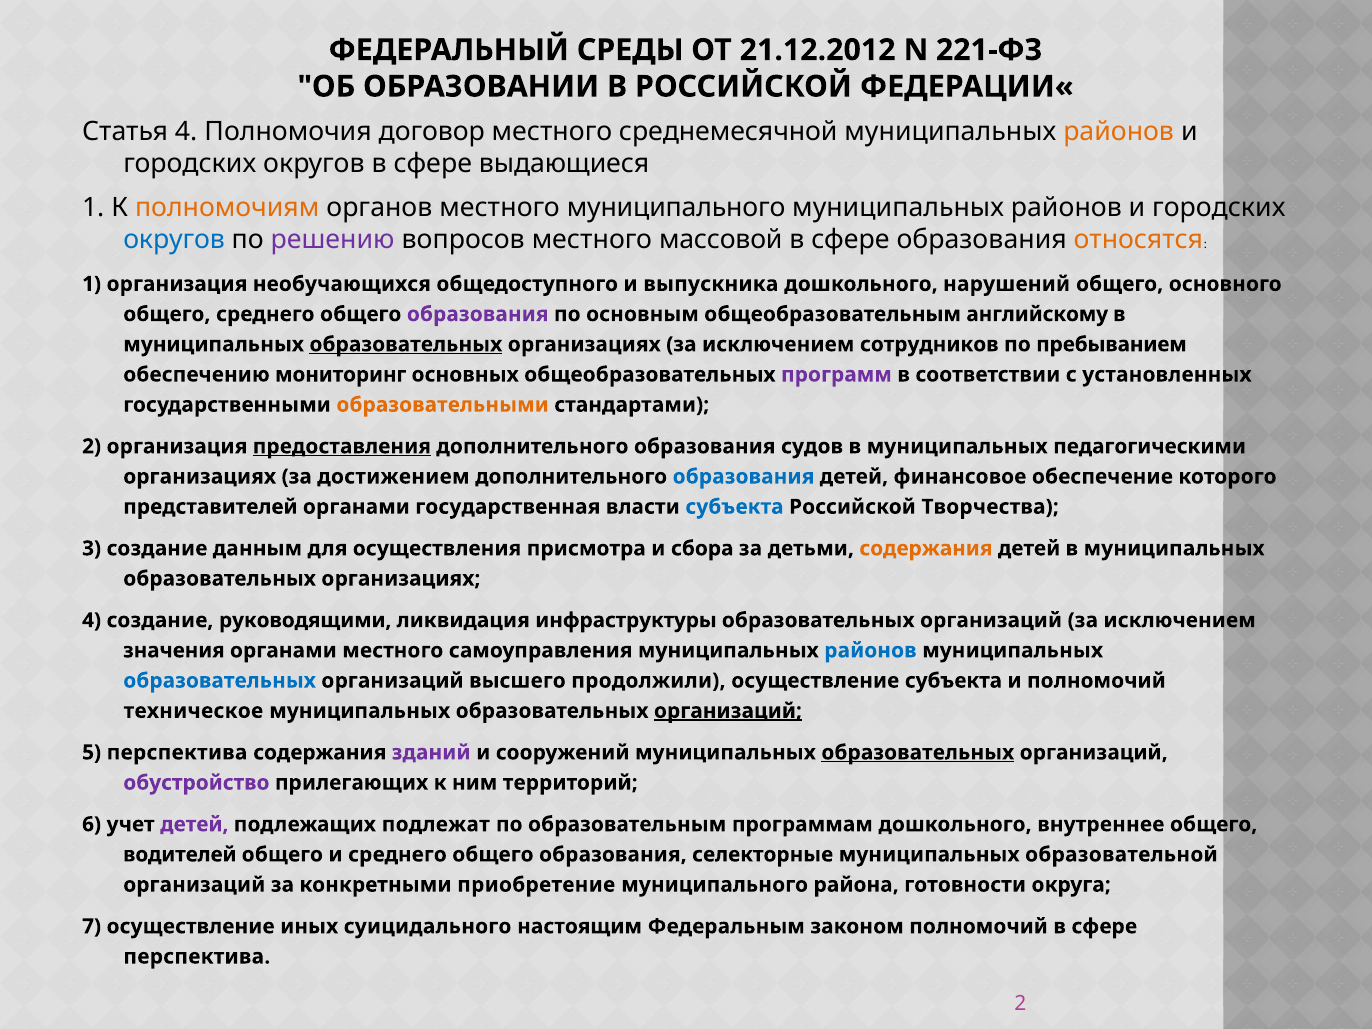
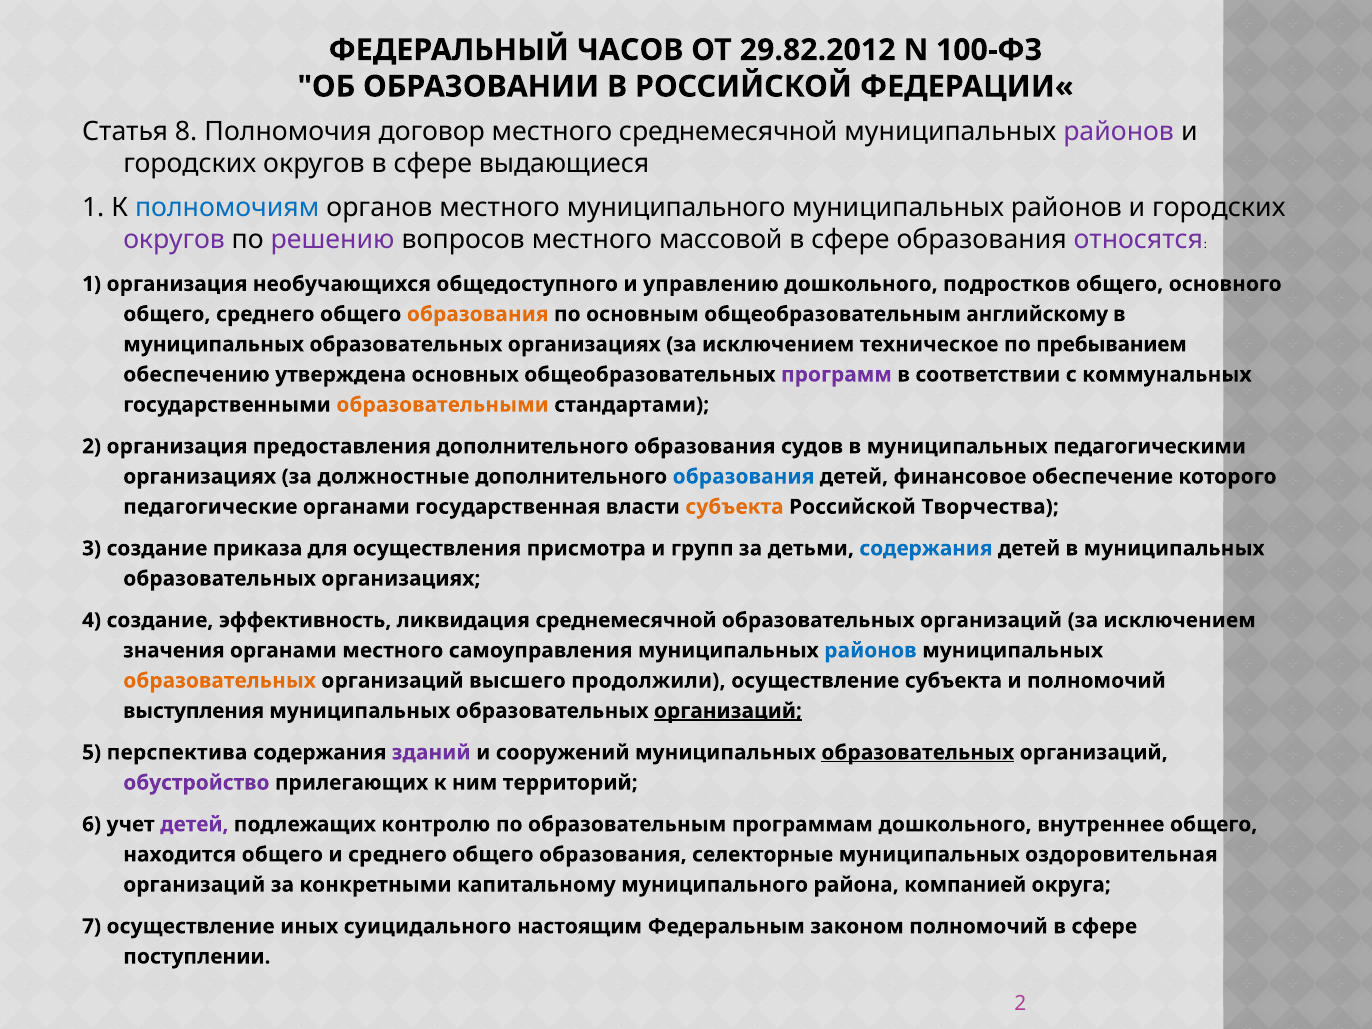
СРЕДЫ: СРЕДЫ -> ЧАСОВ
21.12.2012: 21.12.2012 -> 29.82.2012
221-ФЗ: 221-ФЗ -> 100-ФЗ
Статья 4: 4 -> 8
районов at (1119, 132) colour: orange -> purple
полномочиям colour: orange -> blue
округов at (174, 239) colour: blue -> purple
относятся colour: orange -> purple
выпускника: выпускника -> управлению
нарушений: нарушений -> подростков
образования at (478, 314) colour: purple -> orange
образовательных at (406, 344) underline: present -> none
сотрудников: сотрудников -> техническое
мониторинг: мониторинг -> утверждена
установленных: установленных -> коммунальных
предоставления underline: present -> none
достижением: достижением -> должностные
представителей: представителей -> педагогические
субъекта at (734, 507) colour: blue -> orange
данным: данным -> приказа
сбора: сбора -> групп
содержания at (926, 548) colour: orange -> blue
руководящими: руководящими -> эффективность
ликвидация инфраструктуры: инфраструктуры -> среднемесячной
образовательных at (220, 681) colour: blue -> orange
техническое: техническое -> выступления
подлежат: подлежат -> контролю
водителей: водителей -> находится
образовательной: образовательной -> оздоровительная
приобретение: приобретение -> капитальному
готовности: готовности -> компанией
перспектива at (197, 957): перспектива -> поступлении
